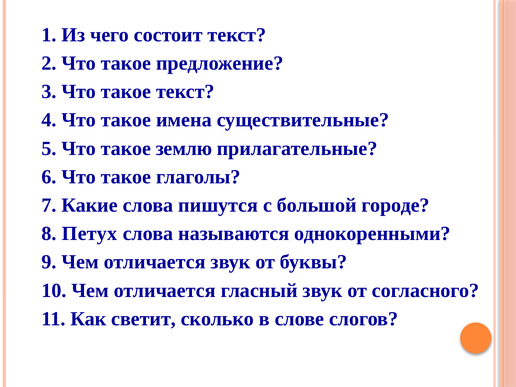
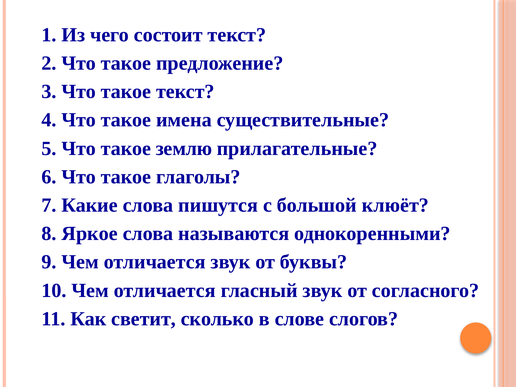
городе: городе -> клюёт
Петух: Петух -> Яркое
